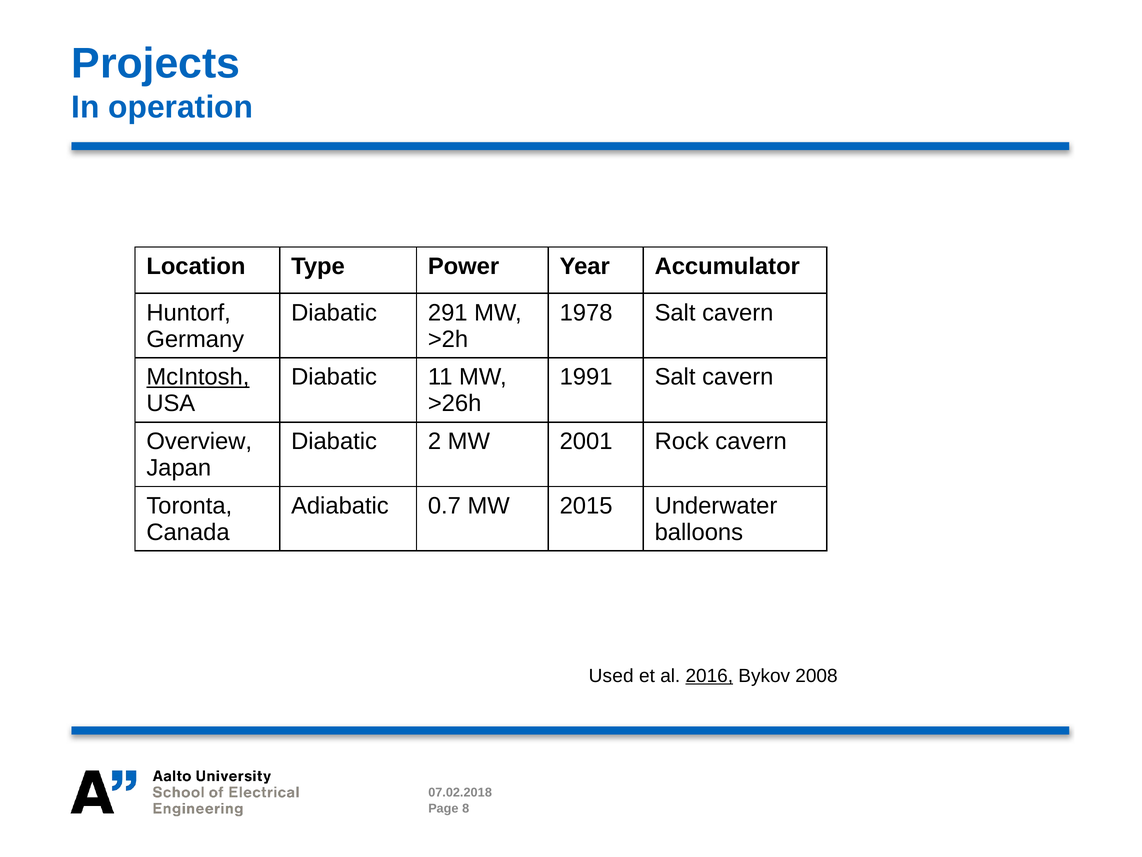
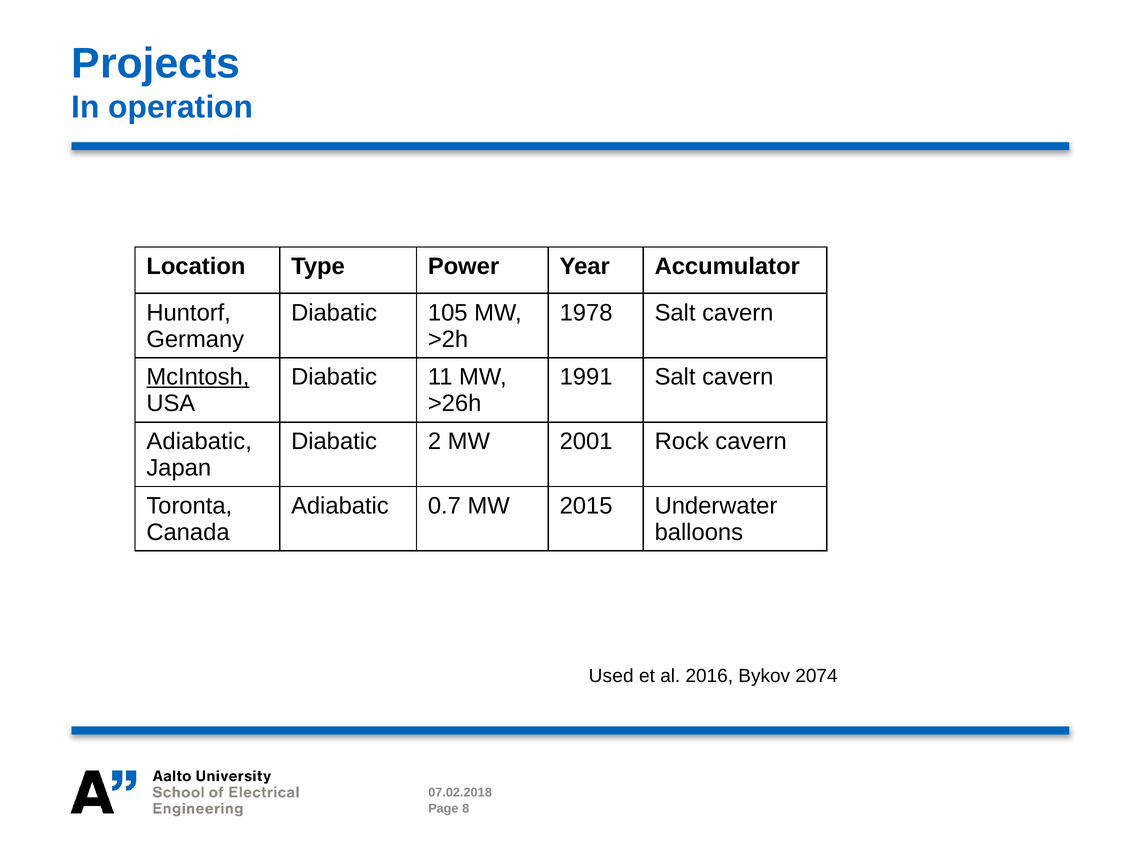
291: 291 -> 105
Overview at (199, 441): Overview -> Adiabatic
2016 underline: present -> none
2008: 2008 -> 2074
